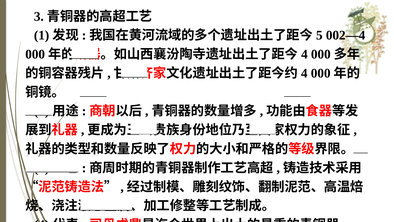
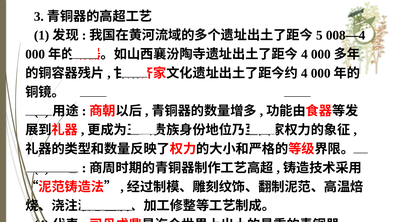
002—4: 002—4 -> 008—4
